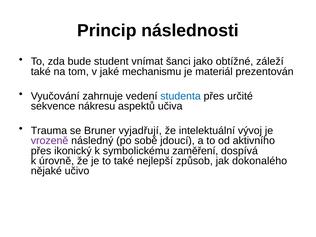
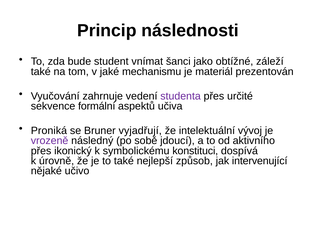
studenta colour: blue -> purple
nákresu: nákresu -> formální
Trauma: Trauma -> Proniká
zaměření: zaměření -> konstituci
dokonalého: dokonalého -> intervenující
